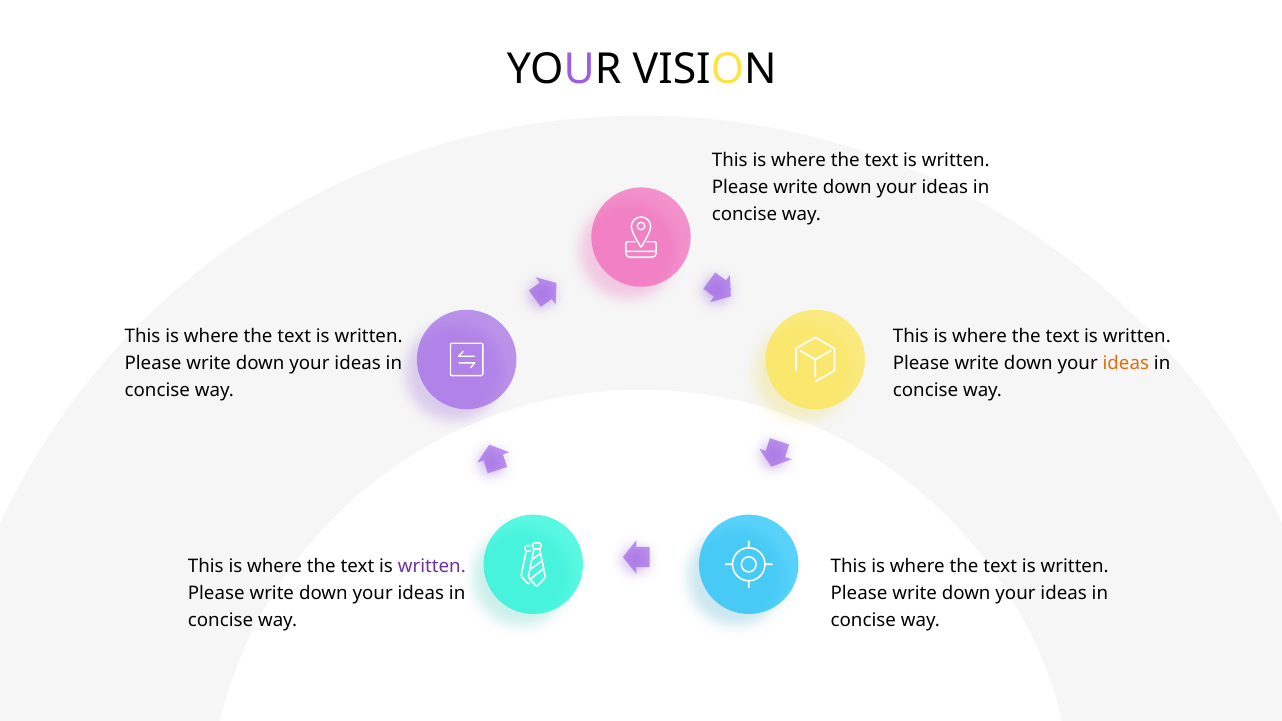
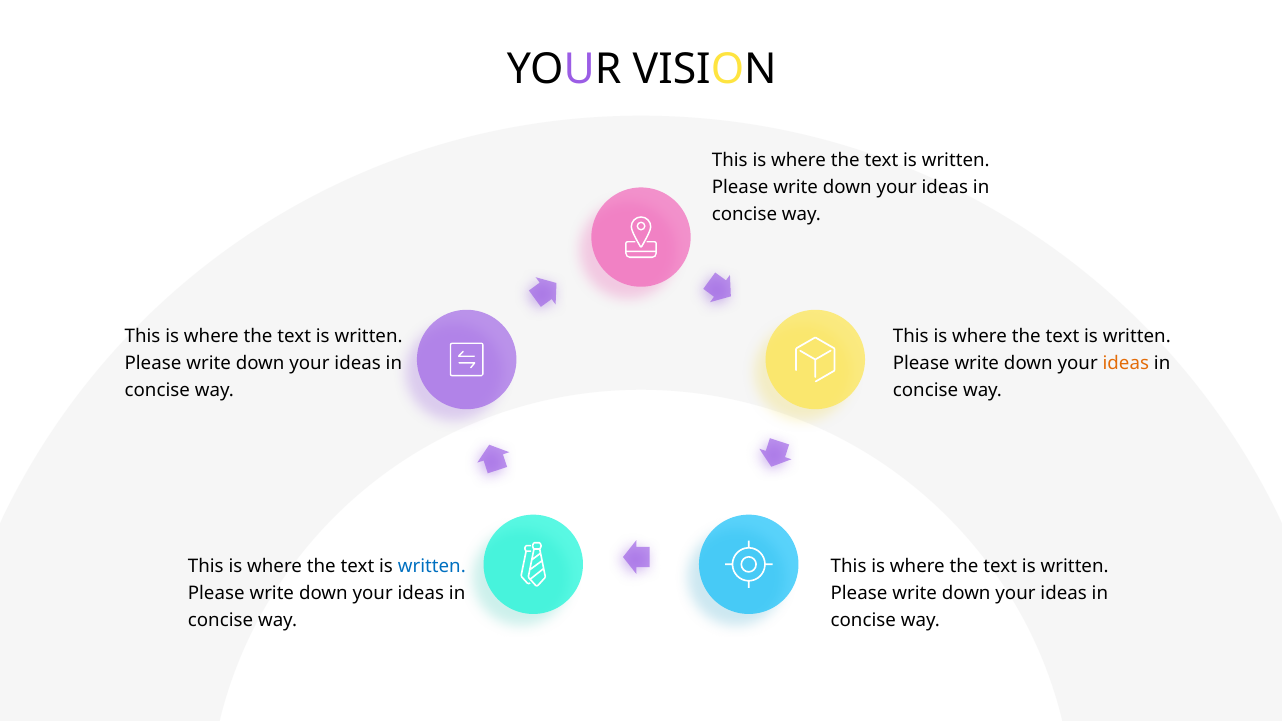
written at (432, 566) colour: purple -> blue
